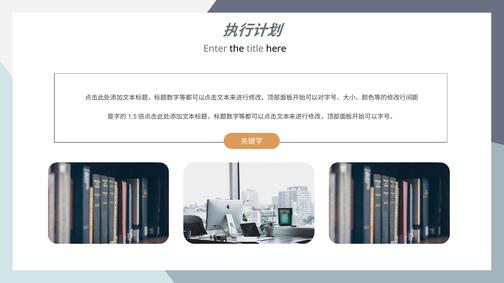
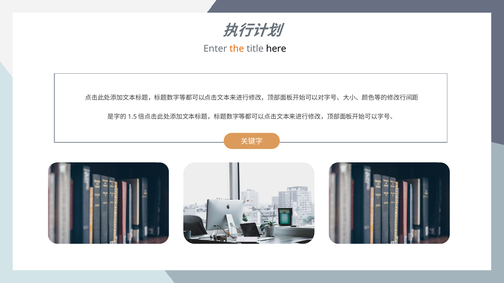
the colour: black -> orange
